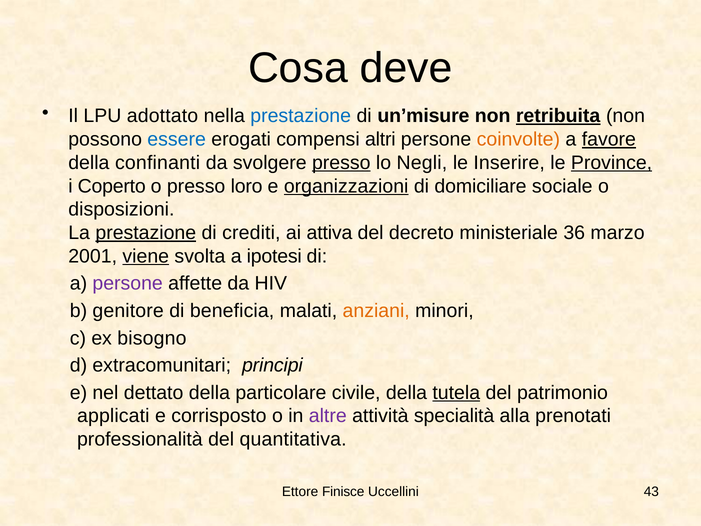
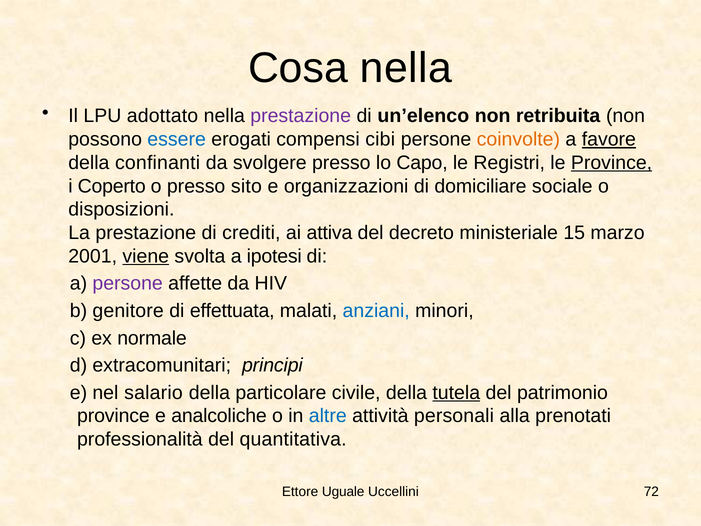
Cosa deve: deve -> nella
prestazione at (301, 116) colour: blue -> purple
un’misure: un’misure -> un’elenco
retribuita underline: present -> none
altri: altri -> cibi
presso at (341, 163) underline: present -> none
Negli: Negli -> Capo
Inserire: Inserire -> Registri
loro: loro -> sito
organizzazioni underline: present -> none
prestazione at (146, 233) underline: present -> none
36: 36 -> 15
beneficia: beneficia -> effettuata
anziani colour: orange -> blue
bisogno: bisogno -> normale
dettato: dettato -> salario
applicati at (113, 416): applicati -> province
corrisposto: corrisposto -> analcoliche
altre colour: purple -> blue
specialità: specialità -> personali
Finisce: Finisce -> Uguale
43: 43 -> 72
